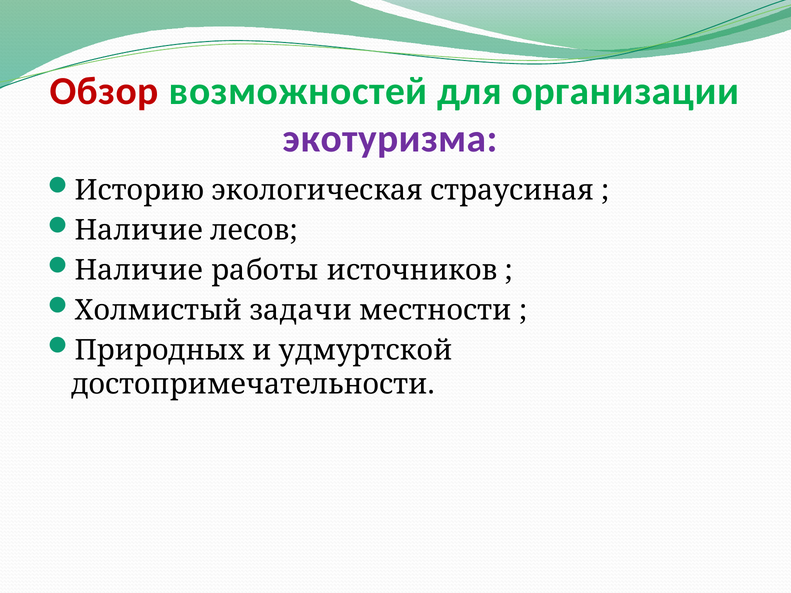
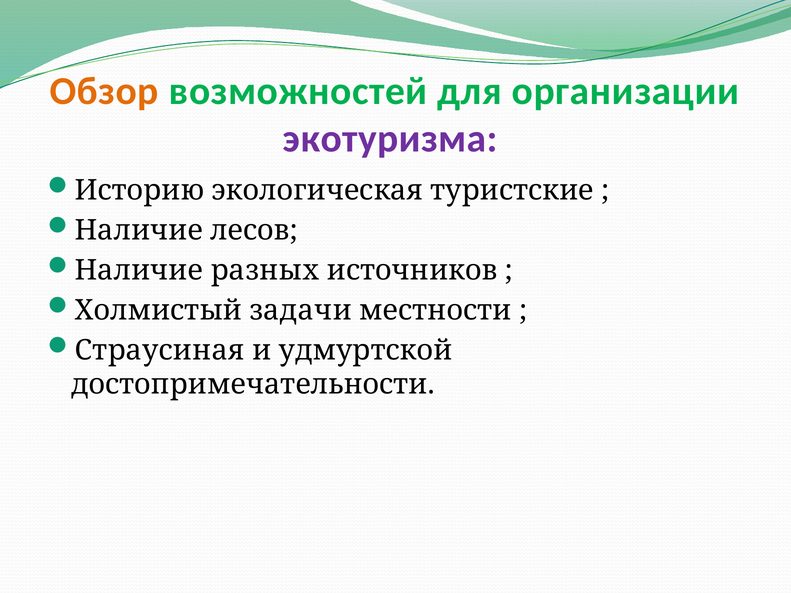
Обзор colour: red -> orange
страусиная: страусиная -> туристские
работы: работы -> разных
Природных: Природных -> Страусиная
